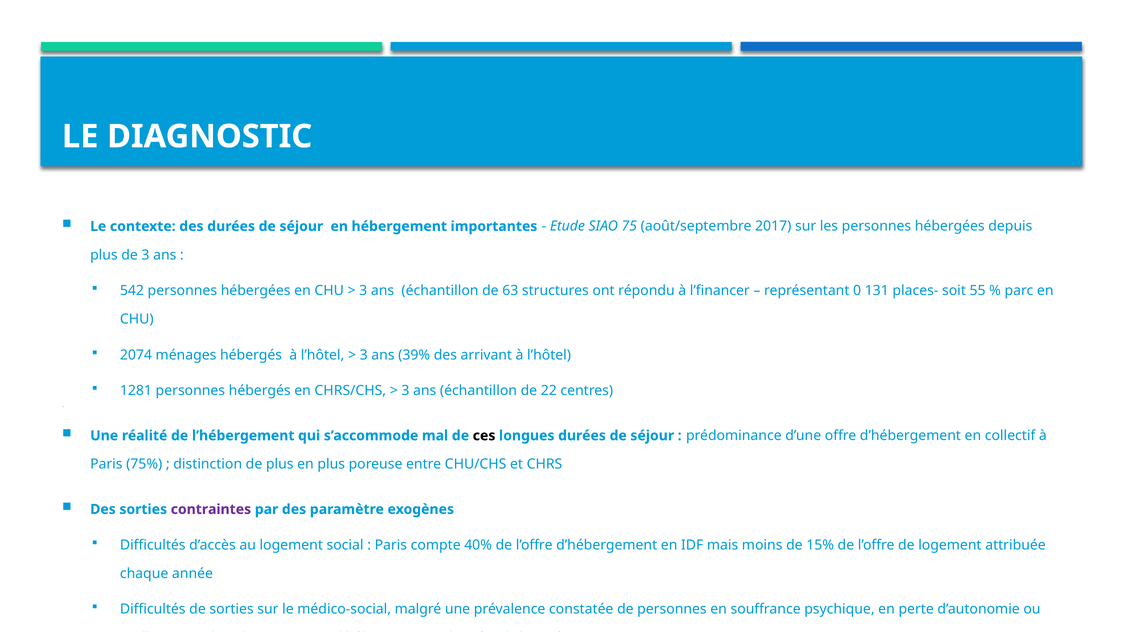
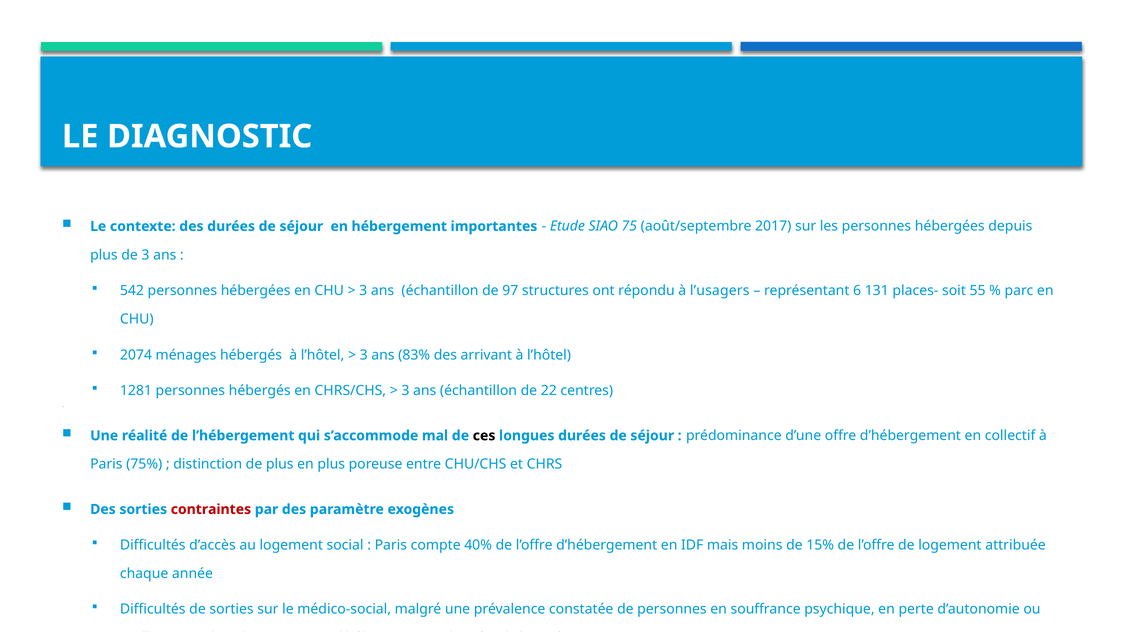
63: 63 -> 97
l’financer: l’financer -> l’usagers
0: 0 -> 6
39%: 39% -> 83%
contraintes colour: purple -> red
